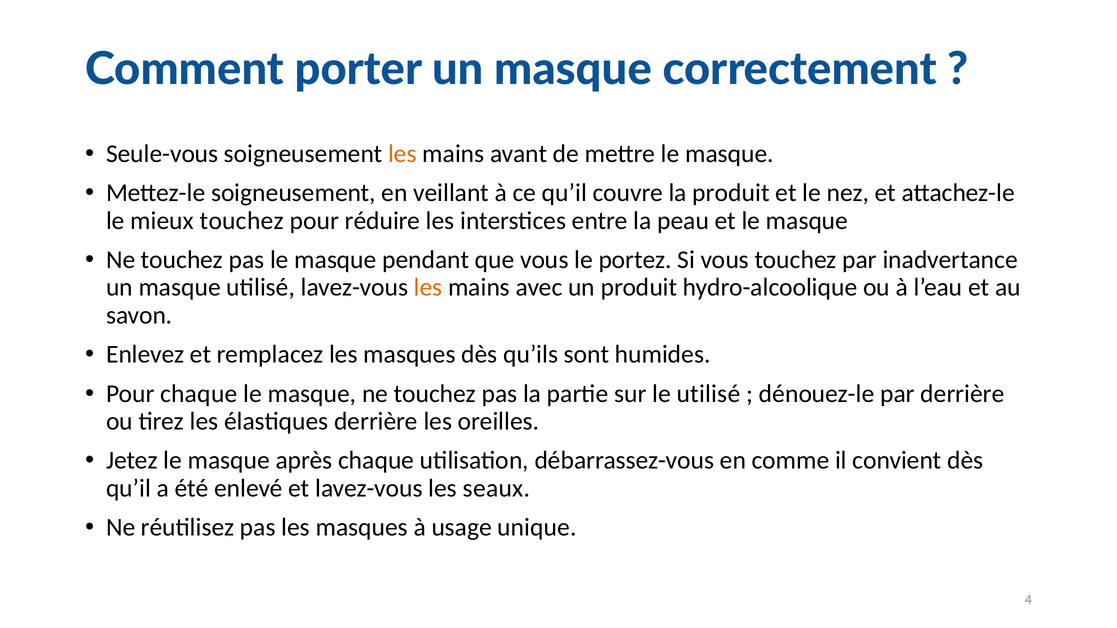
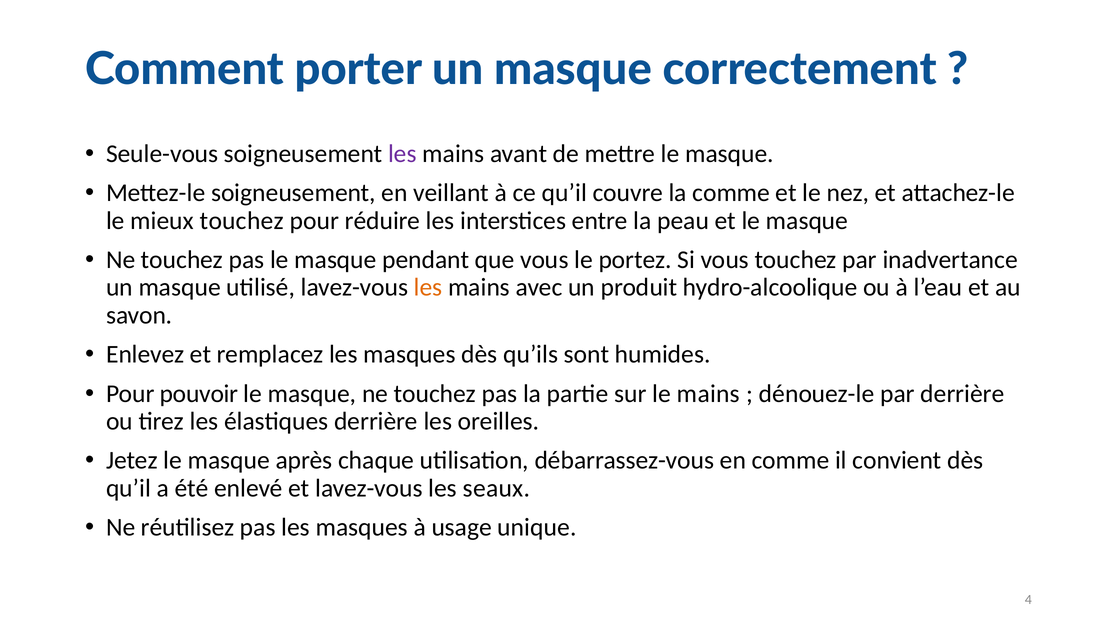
les at (402, 154) colour: orange -> purple
la produit: produit -> comme
Pour chaque: chaque -> pouvoir
le utilisé: utilisé -> mains
